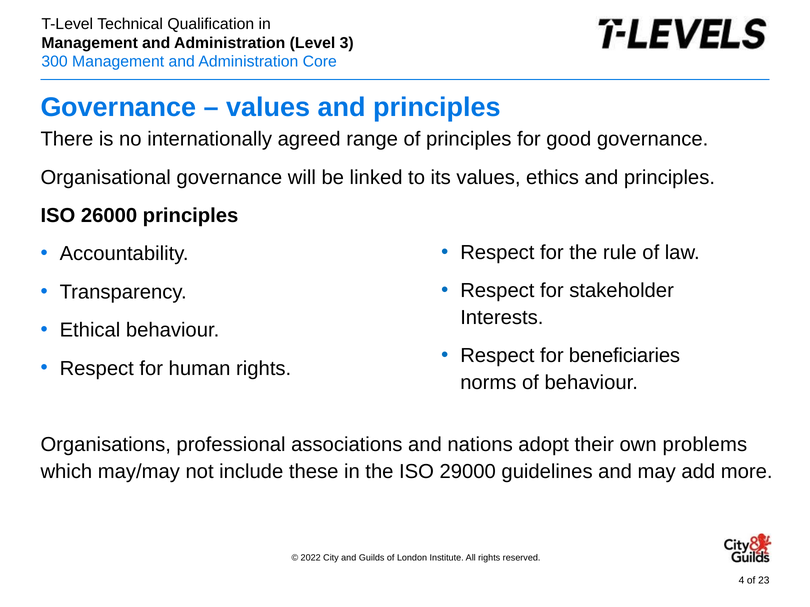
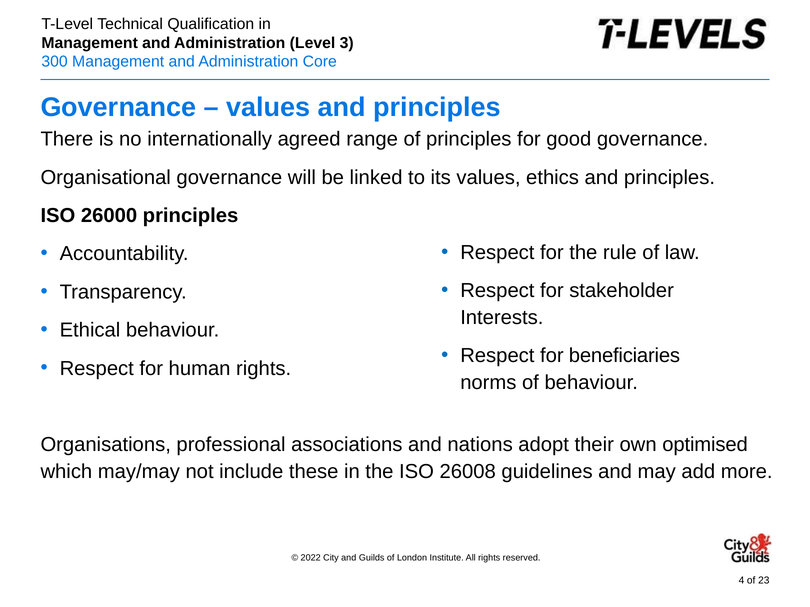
problems: problems -> optimised
29000: 29000 -> 26008
